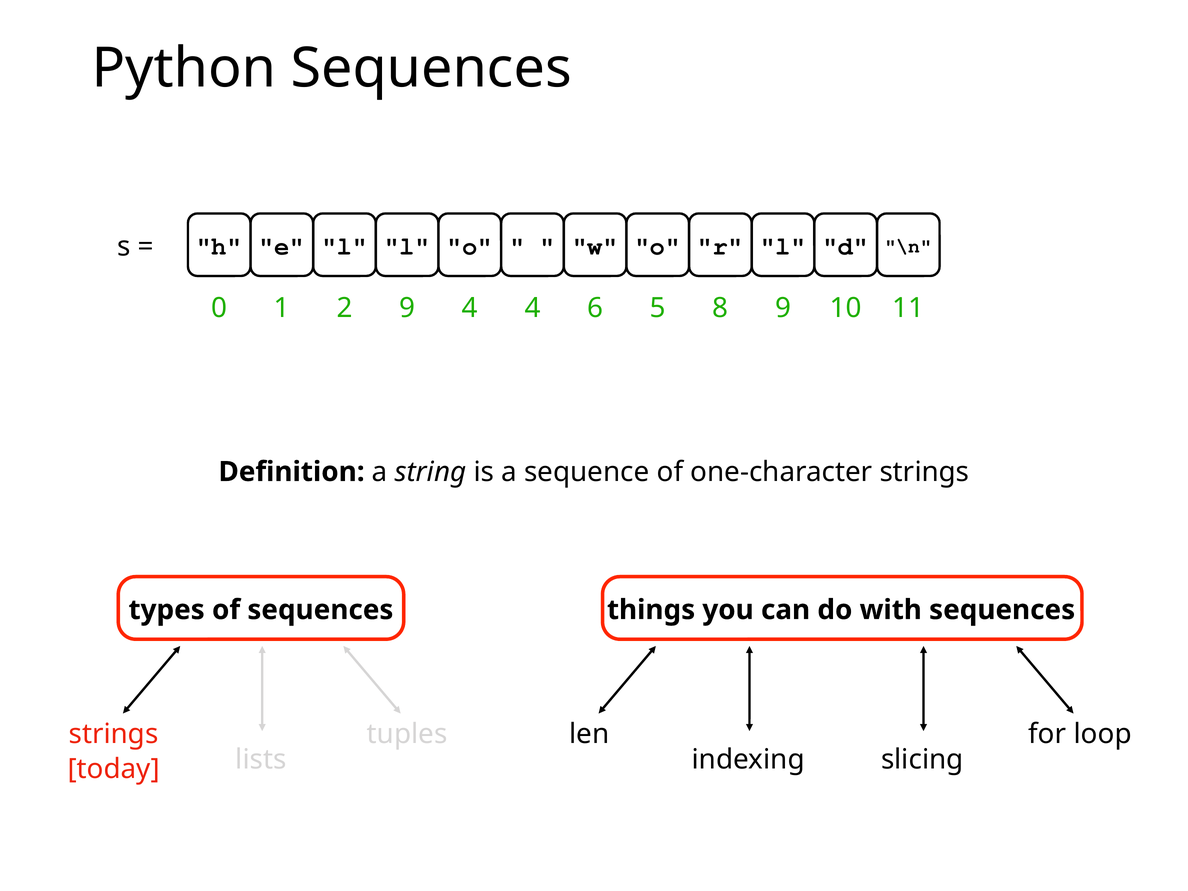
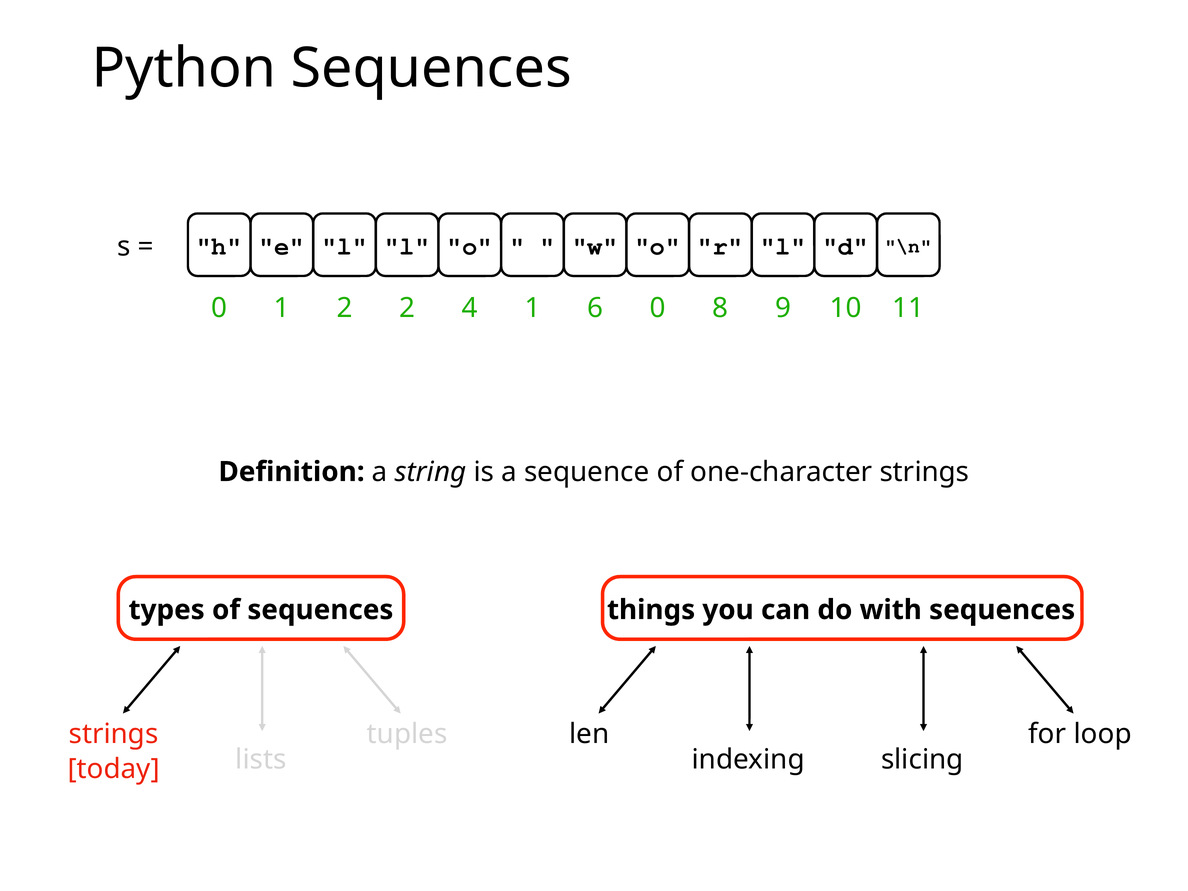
2 9: 9 -> 2
4 4: 4 -> 1
6 5: 5 -> 0
